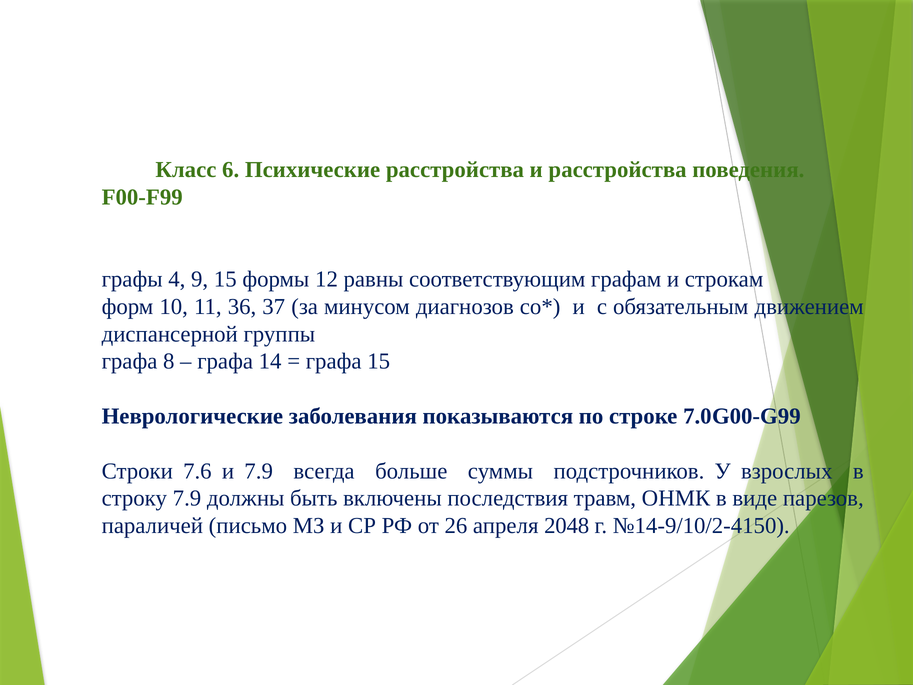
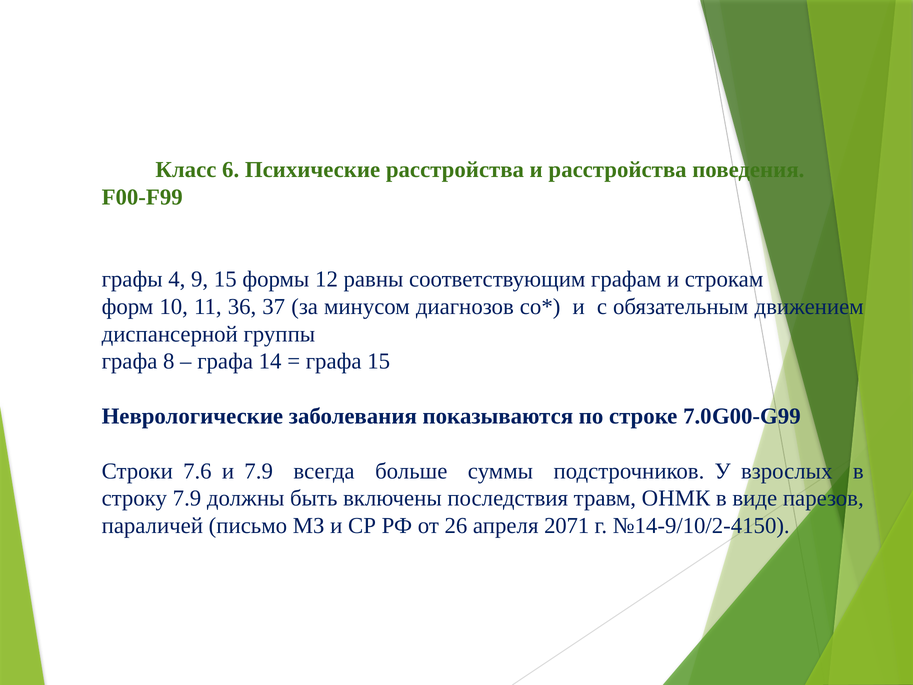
2048: 2048 -> 2071
